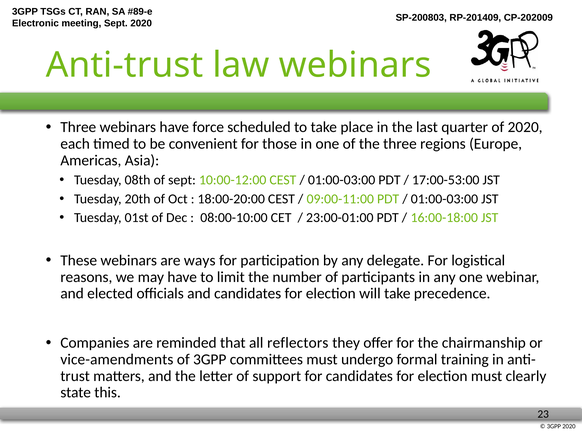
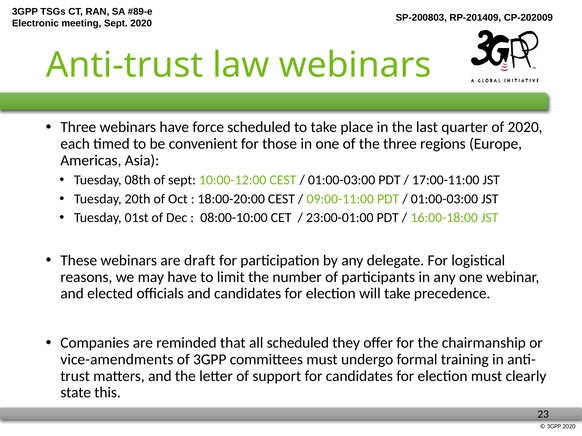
17:00-53:00: 17:00-53:00 -> 17:00-11:00
ways: ways -> draft
all reflectors: reflectors -> scheduled
